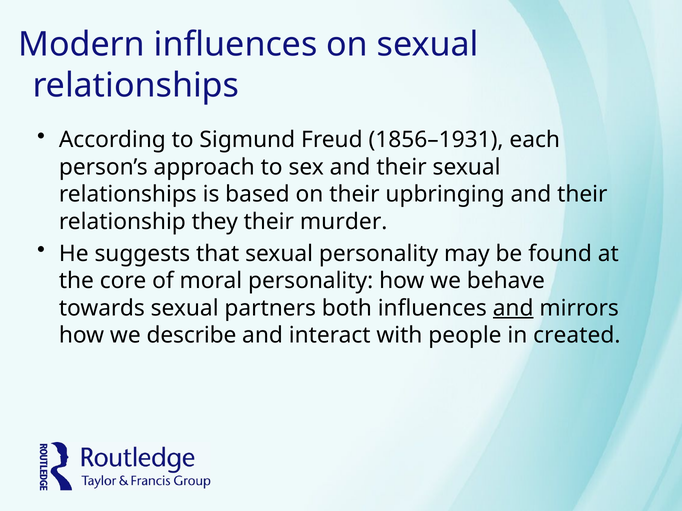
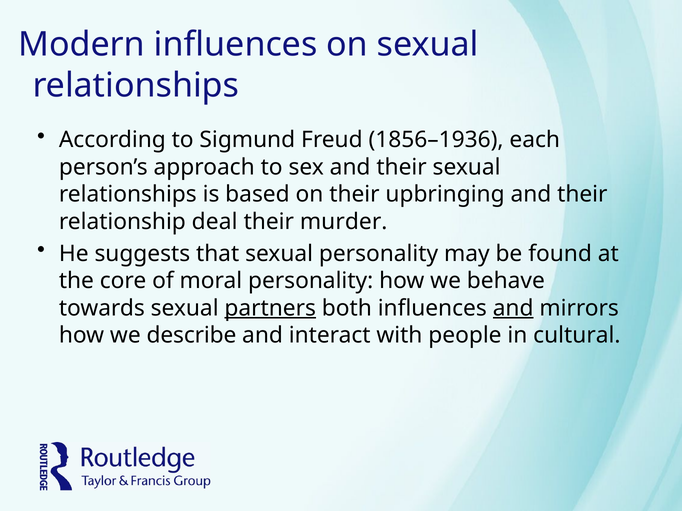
1856–1931: 1856–1931 -> 1856–1936
they: they -> deal
partners underline: none -> present
created: created -> cultural
